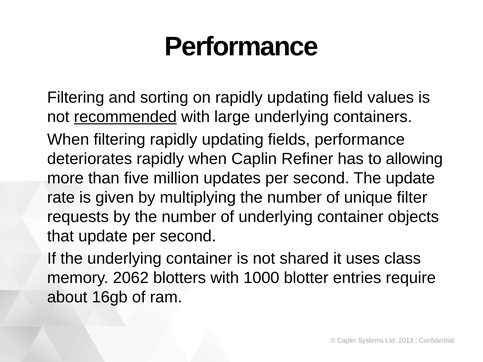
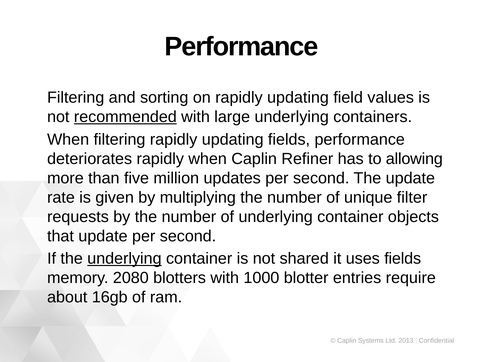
underlying at (124, 259) underline: none -> present
uses class: class -> fields
2062: 2062 -> 2080
